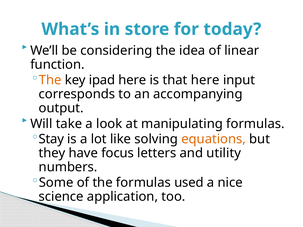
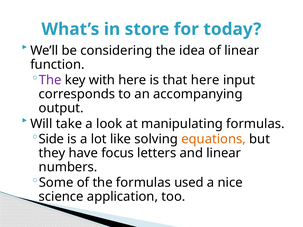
The at (50, 80) colour: orange -> purple
ipad: ipad -> with
Stay: Stay -> Side
and utility: utility -> linear
